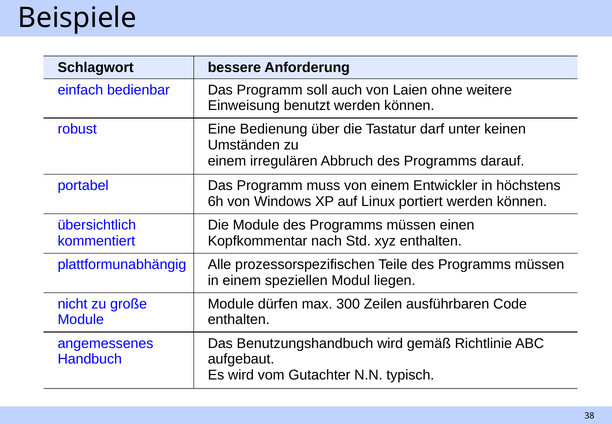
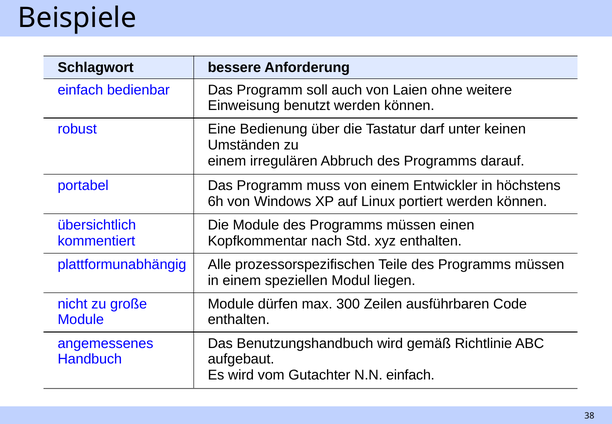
N.N typisch: typisch -> einfach
